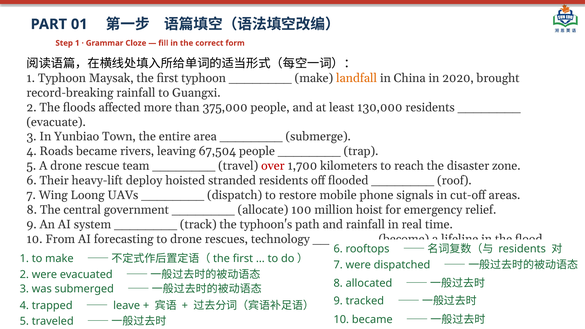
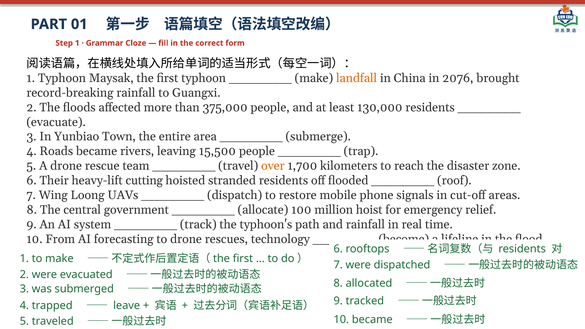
2020: 2020 -> 2076
67,504: 67,504 -> 15,500
over colour: red -> orange
deploy: deploy -> cutting
